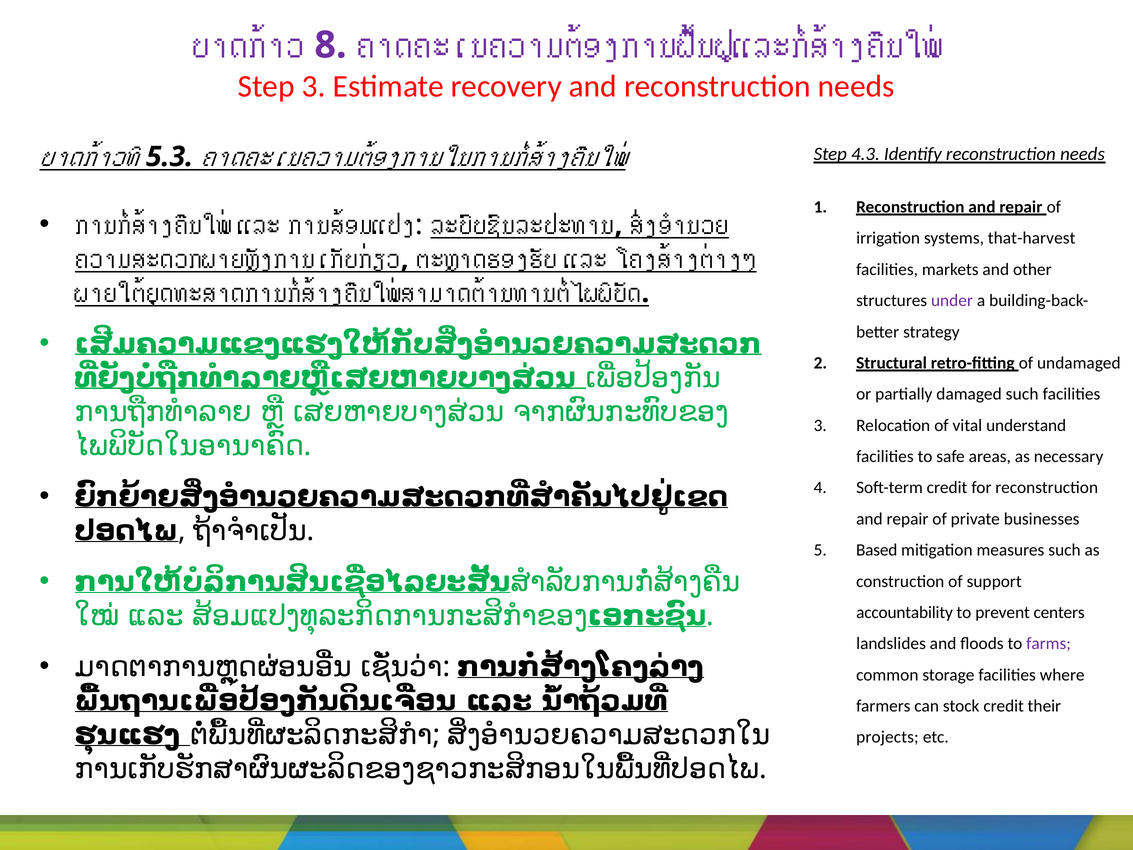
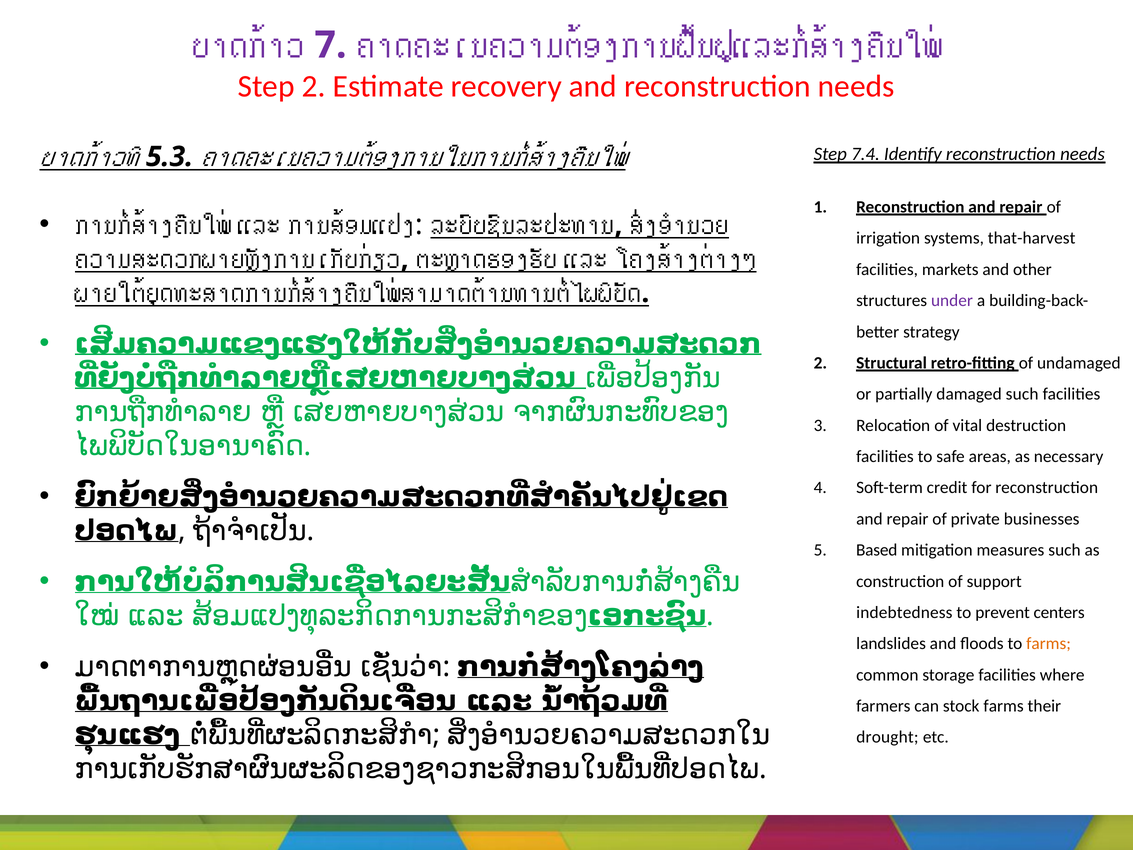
8: 8 -> 7
Step 3: 3 -> 2
4.3: 4.3 -> 7.4
understand: understand -> destruction
accountability: accountability -> indebtedness
farms at (1049, 643) colour: purple -> orange
stock credit: credit -> farms
projects: projects -> drought
